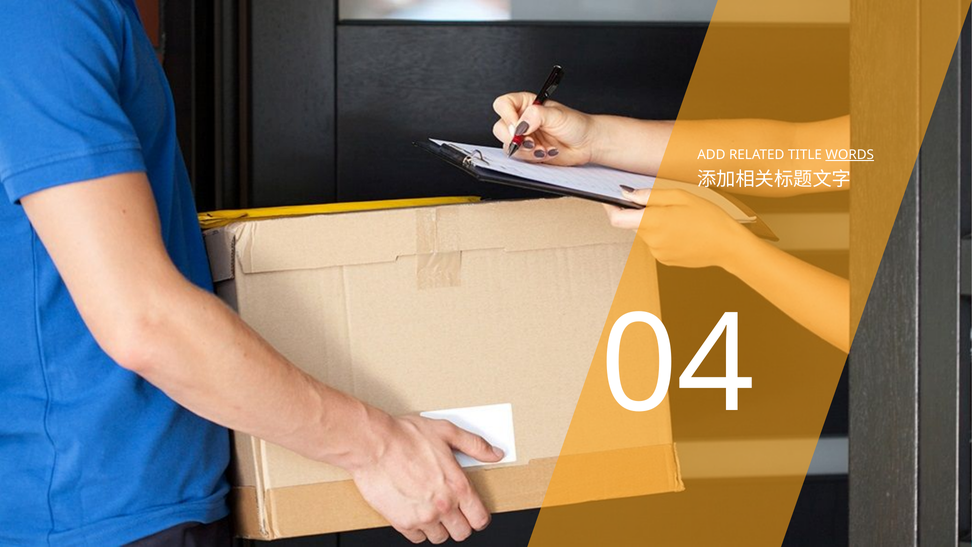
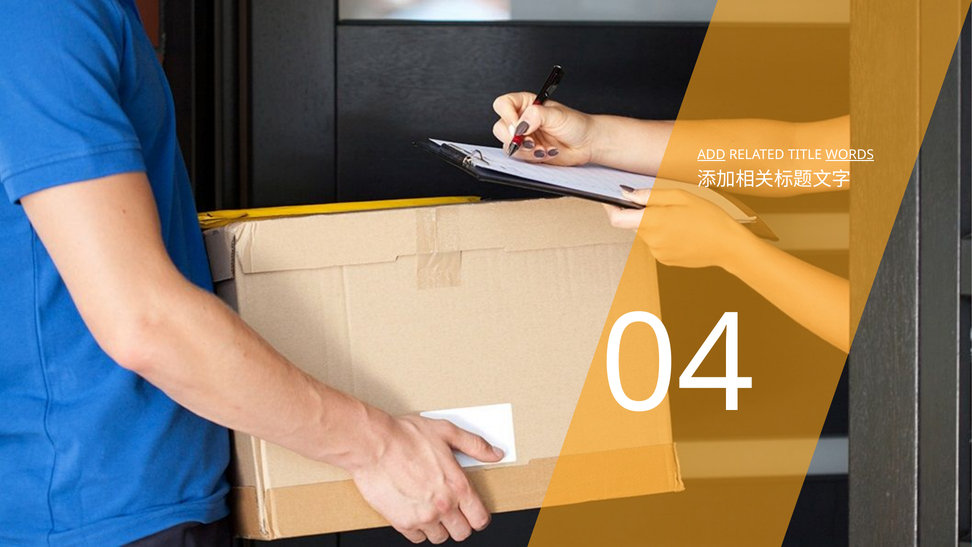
ADD underline: none -> present
